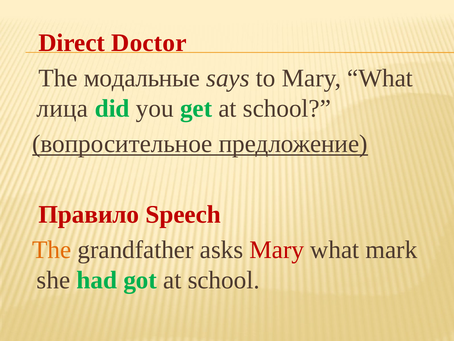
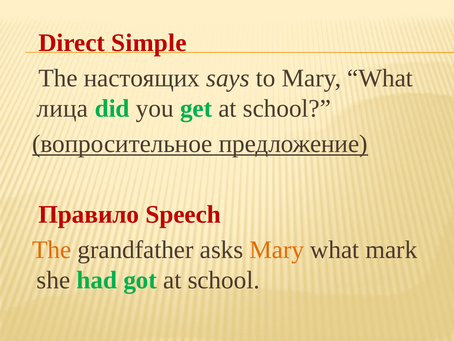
Doctor: Doctor -> Simple
модальные: модальные -> настоящих
Mary at (277, 249) colour: red -> orange
